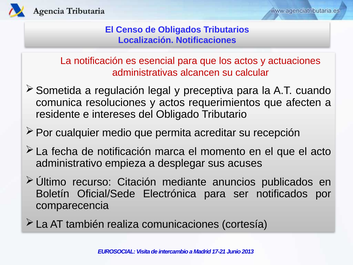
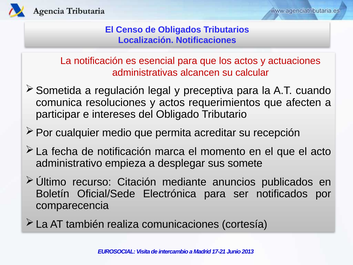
residente: residente -> participar
acuses: acuses -> somete
